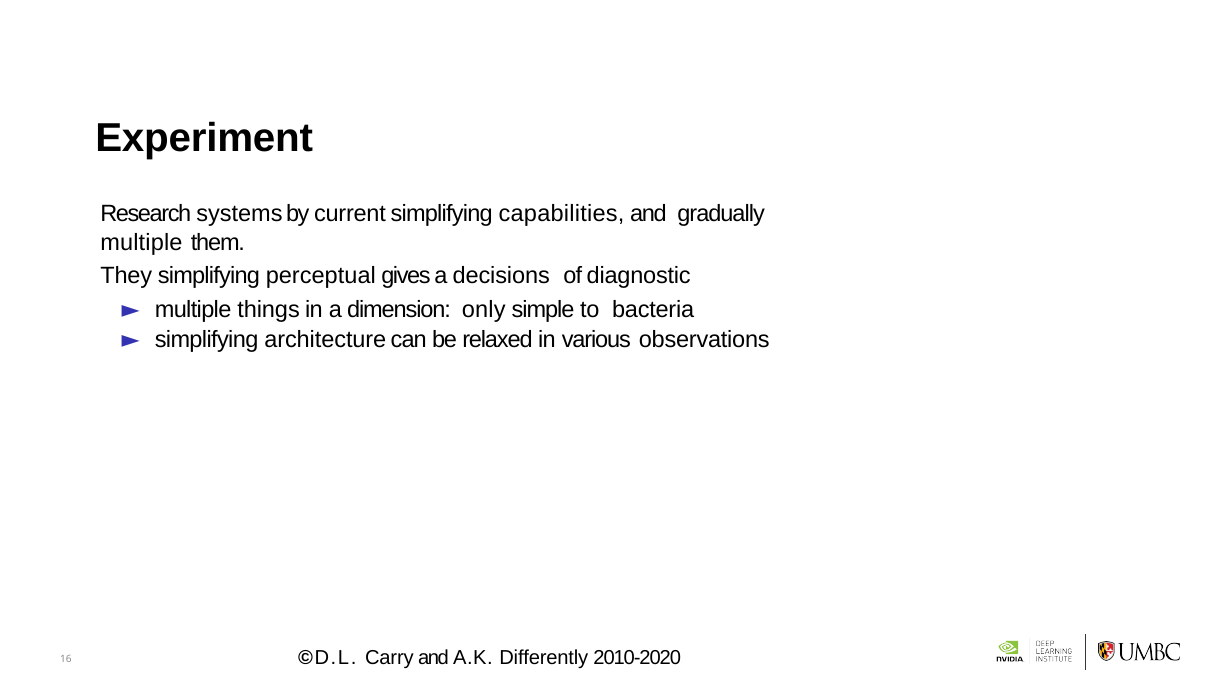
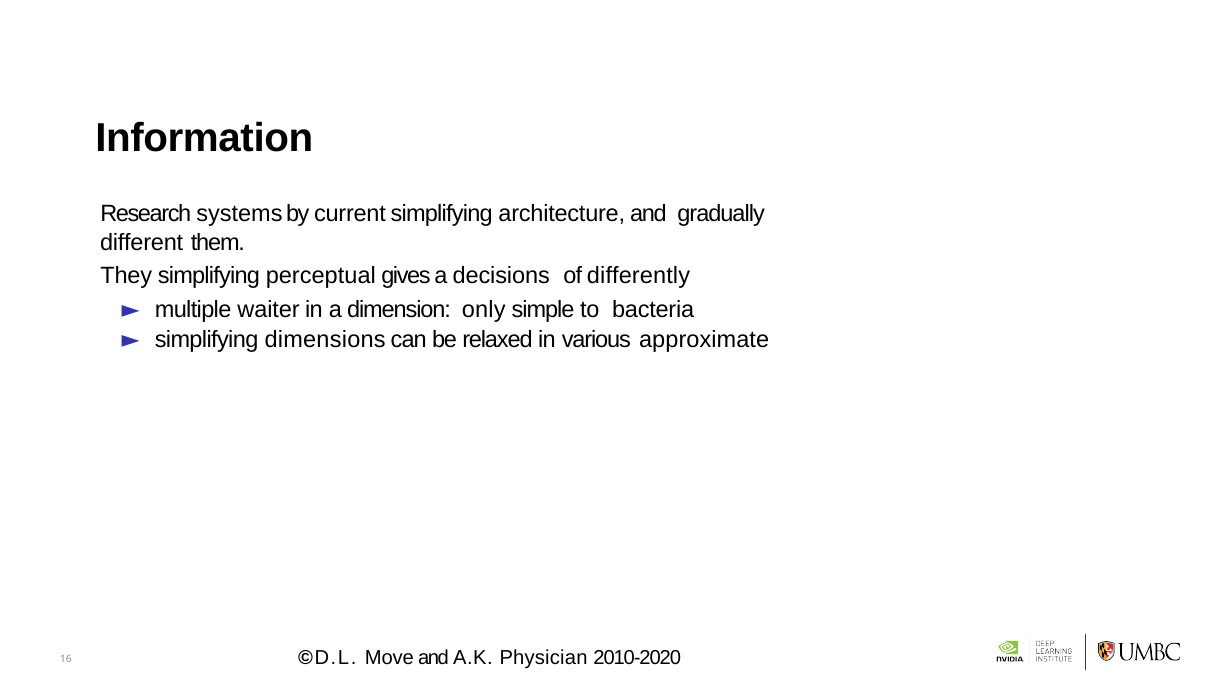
Experiment: Experiment -> Information
capabilities: capabilities -> architecture
multiple at (141, 243): multiple -> different
diagnostic: diagnostic -> differently
things: things -> waiter
architecture: architecture -> dimensions
observations: observations -> approximate
Carry: Carry -> Move
Differently: Differently -> Physician
